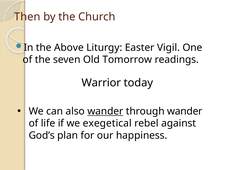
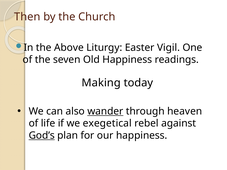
Old Tomorrow: Tomorrow -> Happiness
Warrior: Warrior -> Making
through wander: wander -> heaven
God’s underline: none -> present
